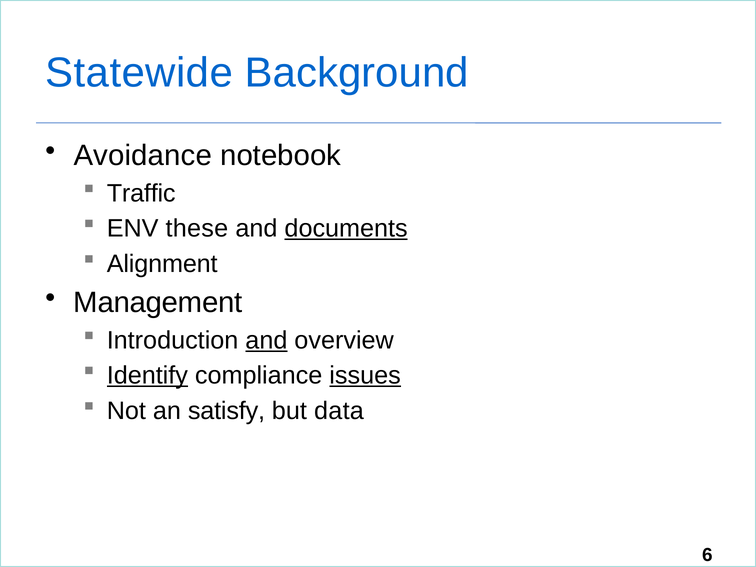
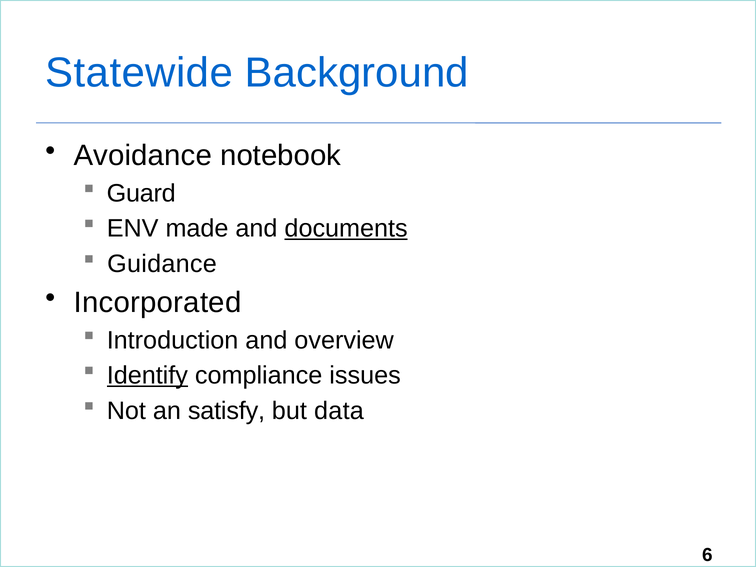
Traffic: Traffic -> Guard
these: these -> made
Alignment: Alignment -> Guidance
Management: Management -> Incorporated
and at (266, 340) underline: present -> none
issues underline: present -> none
